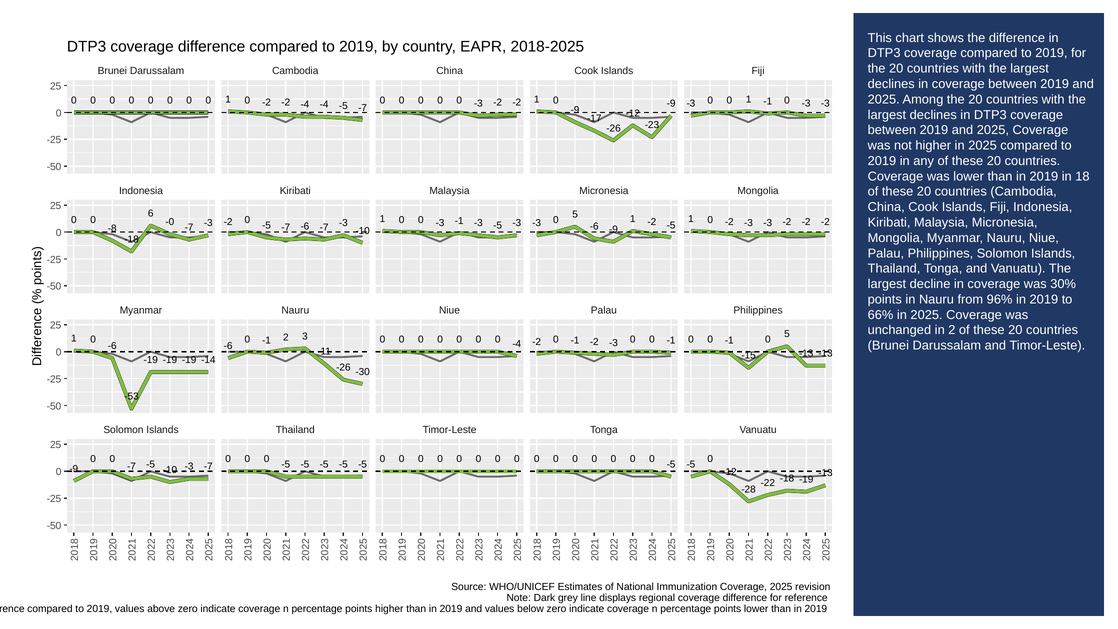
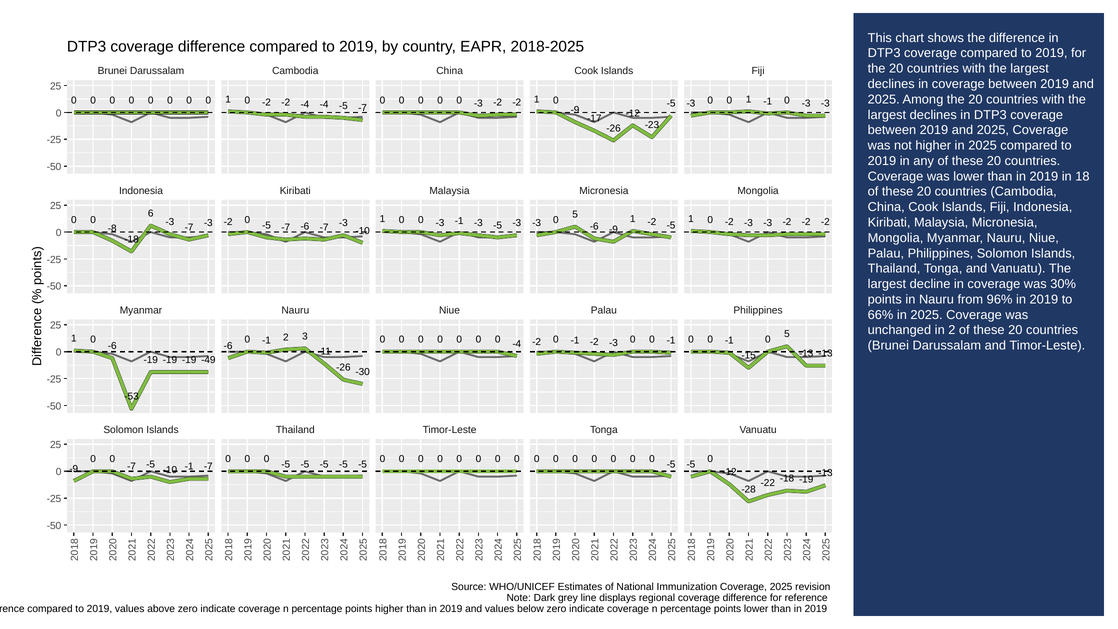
-9 at (671, 104): -9 -> -5
-0 at (170, 222): -0 -> -3
-14: -14 -> -49
-10 -3: -3 -> -1
